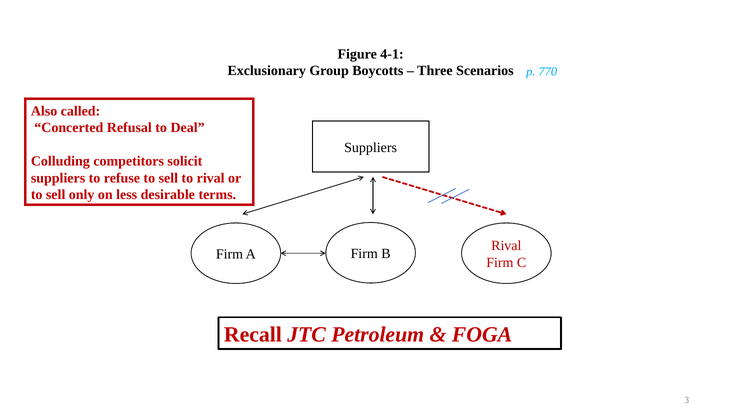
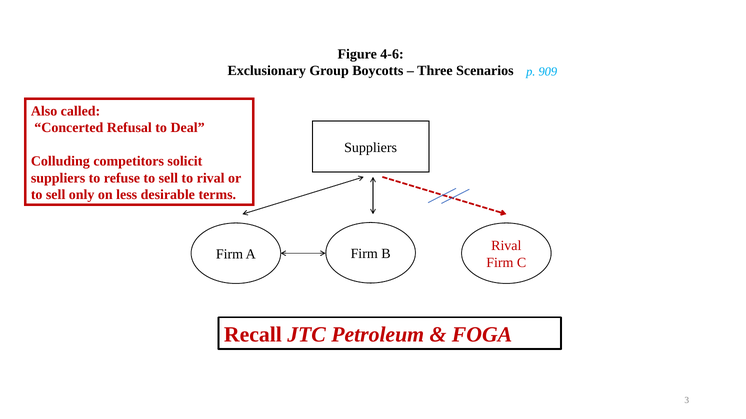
4-1: 4-1 -> 4-6
770: 770 -> 909
